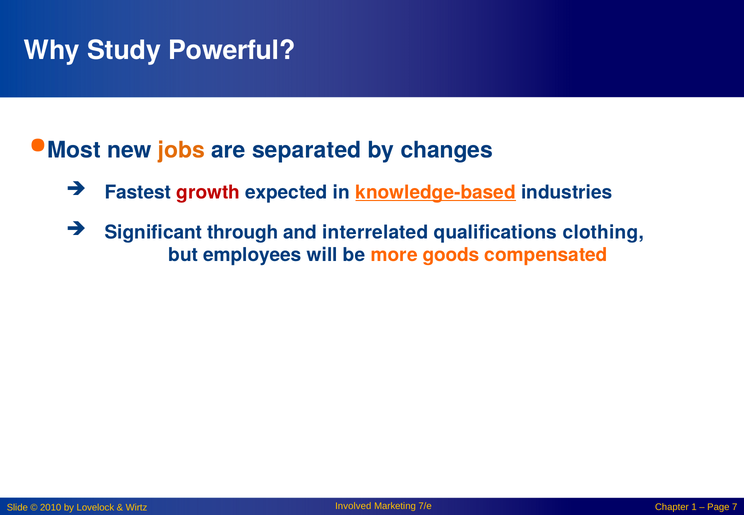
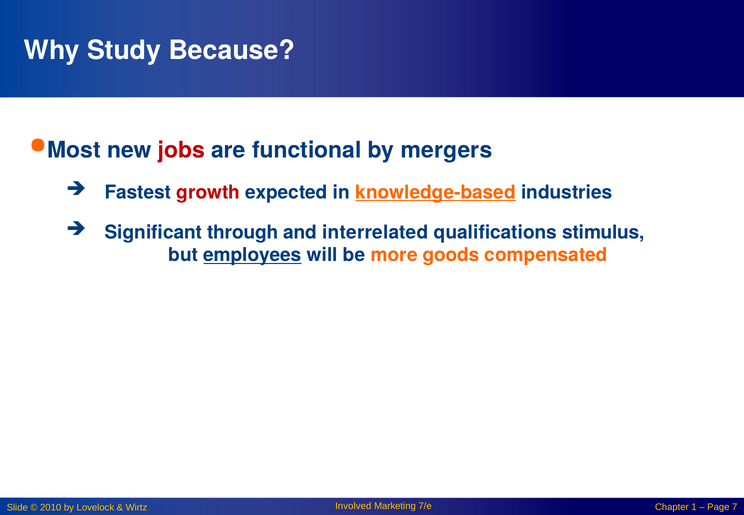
Powerful: Powerful -> Because
jobs colour: orange -> red
separated: separated -> functional
changes: changes -> mergers
clothing: clothing -> stimulus
employees underline: none -> present
